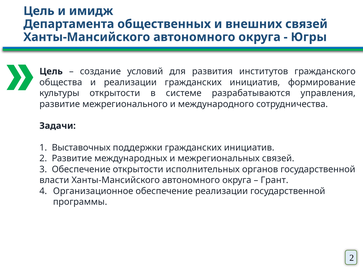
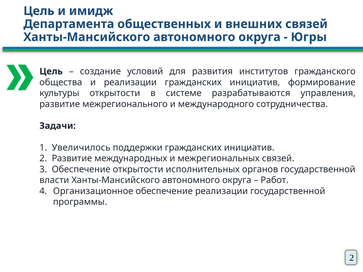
Выставочных: Выставочных -> Увеличилось
Грант: Грант -> Работ
